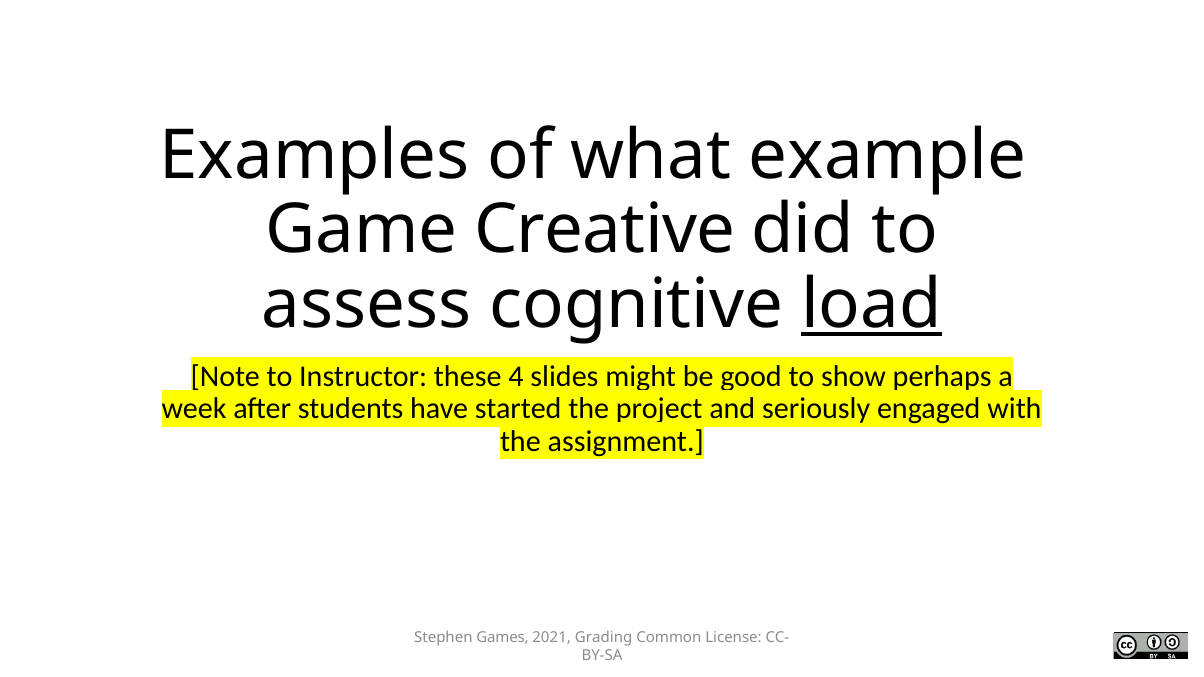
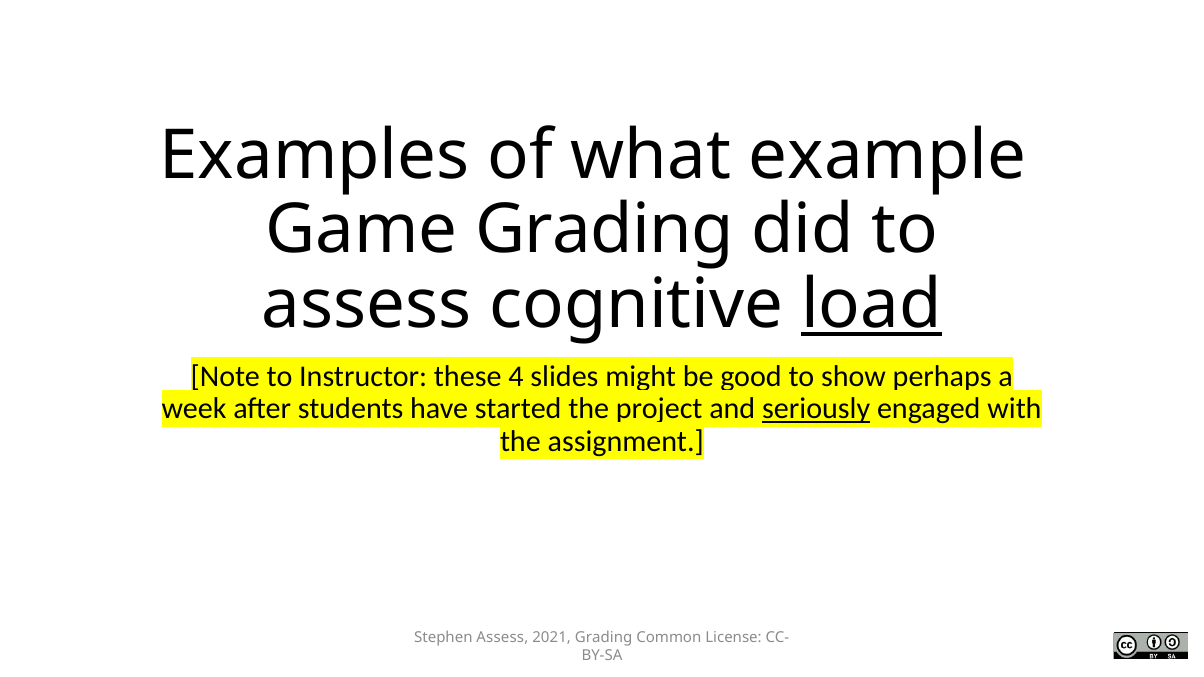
Game Creative: Creative -> Grading
seriously underline: none -> present
Stephen Games: Games -> Assess
